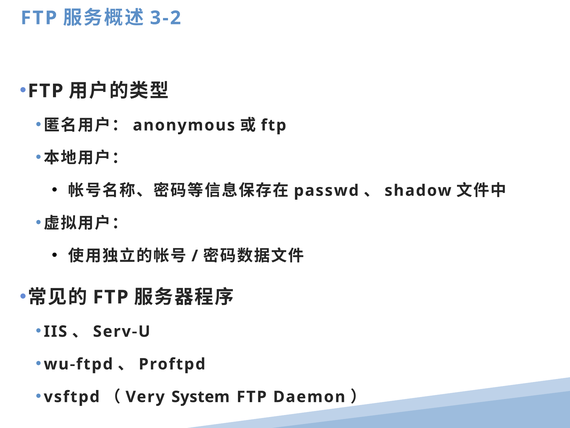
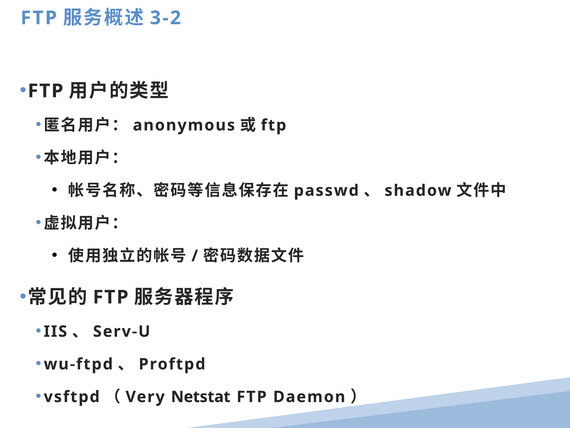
System: System -> Netstat
